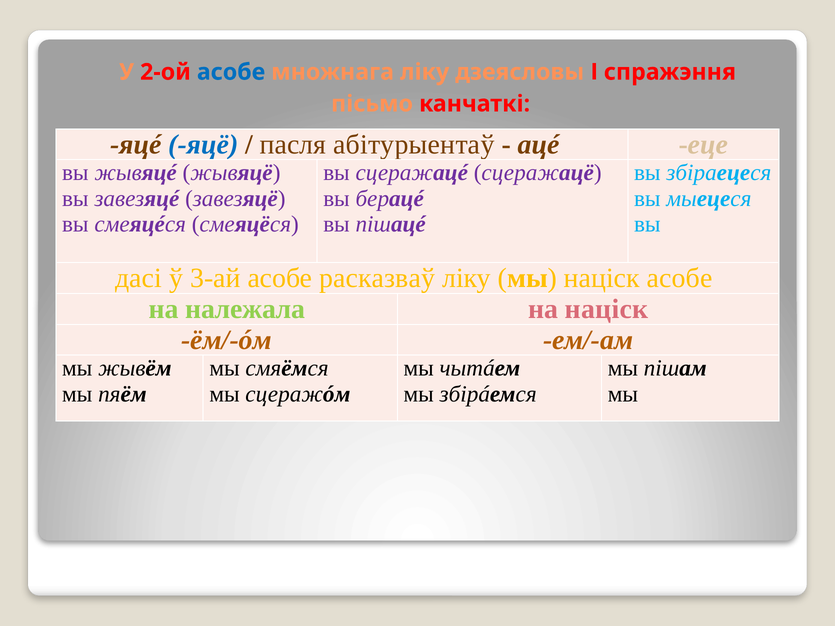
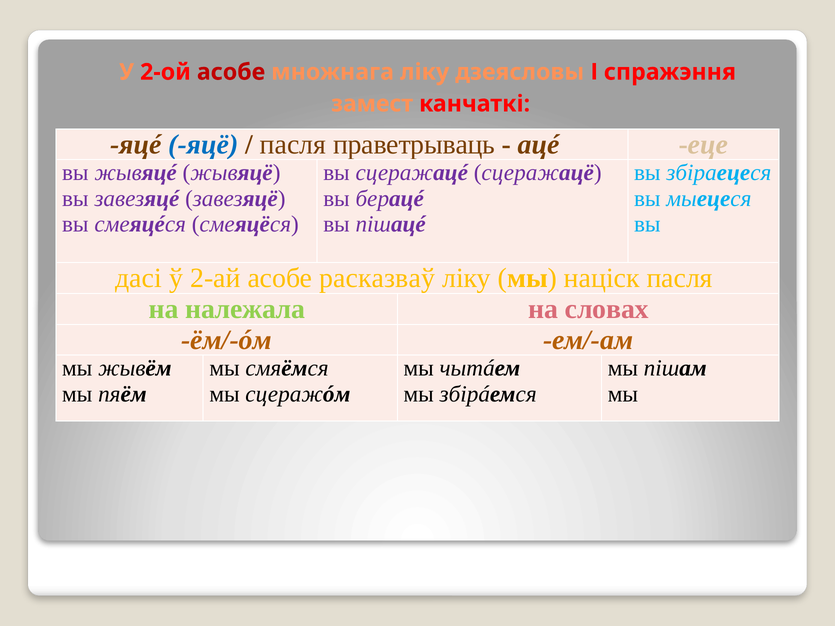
асобе at (231, 72) colour: blue -> red
пісьмо: пісьмо -> замест
абітурыентаў: абітурыентаў -> праветрываць
3-ай: 3-ай -> 2-ай
націск асобе: асобе -> пасля
на націск: націск -> словах
